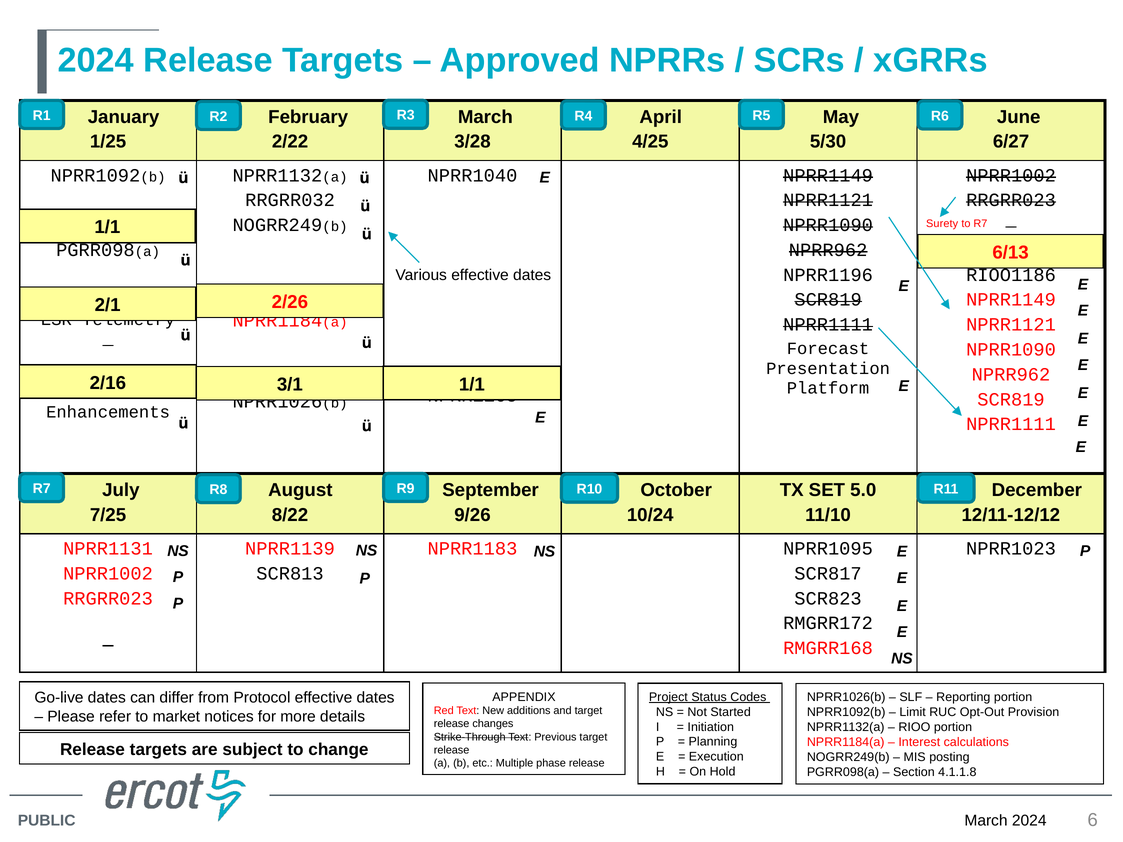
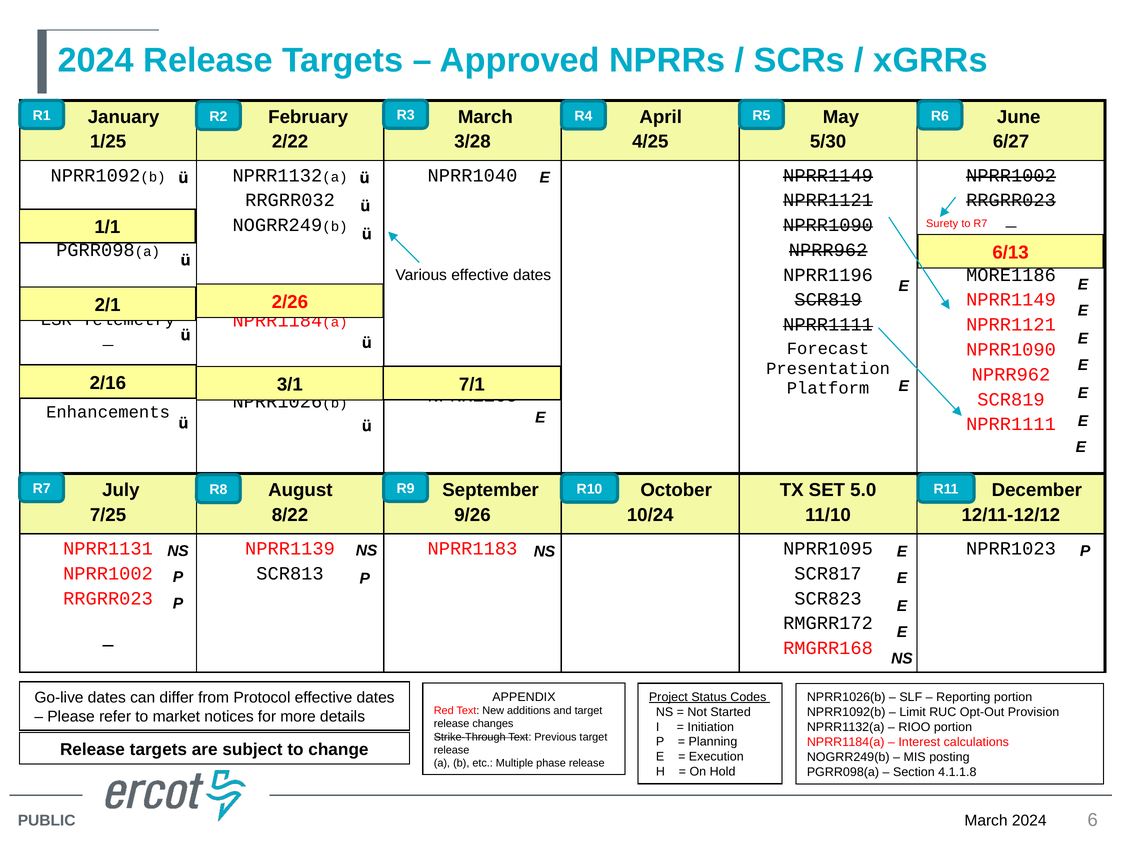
RIOO1186: RIOO1186 -> MORE1186
2/16 1/1: 1/1 -> 7/1
